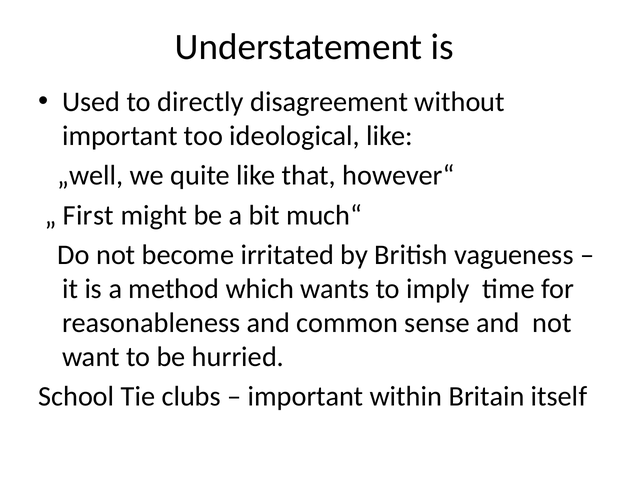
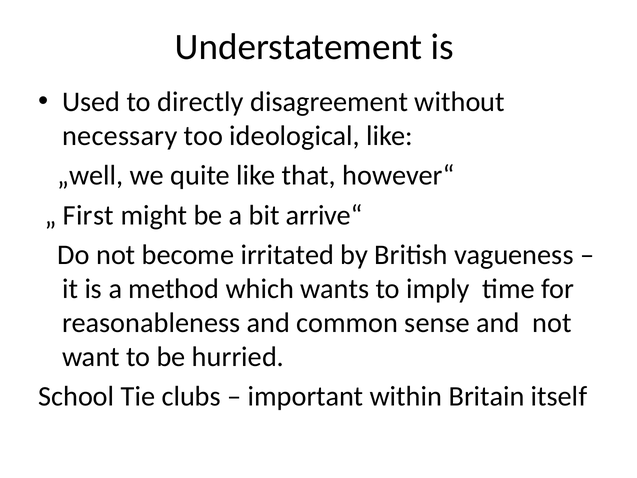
important at (120, 136): important -> necessary
much“: much“ -> arrive“
